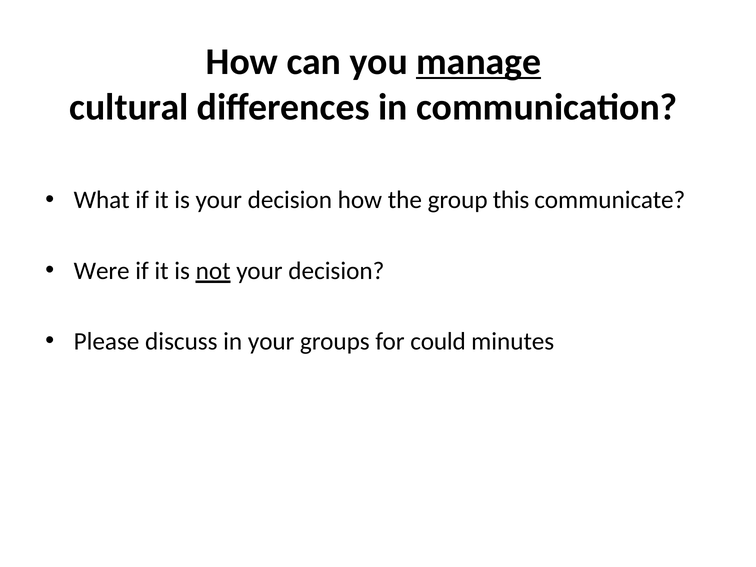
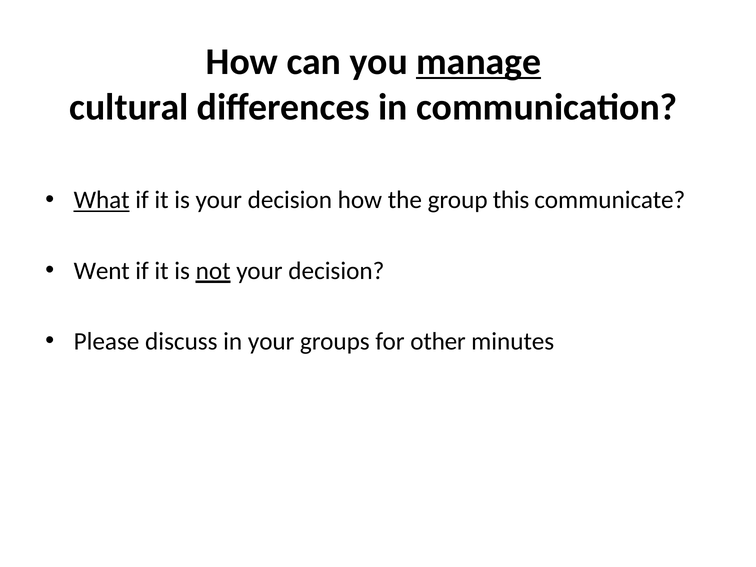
What underline: none -> present
Were: Were -> Went
could: could -> other
